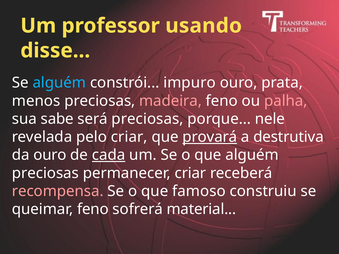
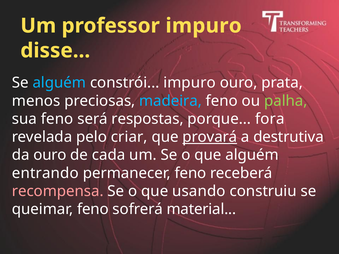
professor usando: usando -> impuro
madeira colour: pink -> light blue
palha colour: pink -> light green
sua sabe: sabe -> feno
será preciosas: preciosas -> respostas
nele: nele -> fora
cada underline: present -> none
preciosas at (45, 173): preciosas -> entrando
permanecer criar: criar -> feno
famoso: famoso -> usando
